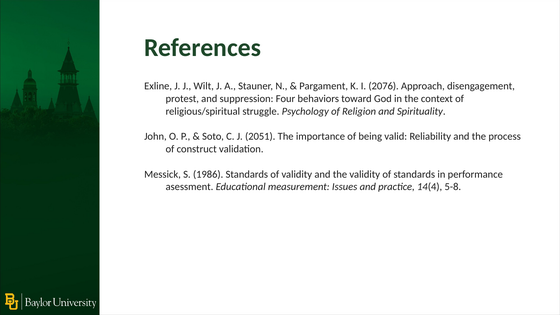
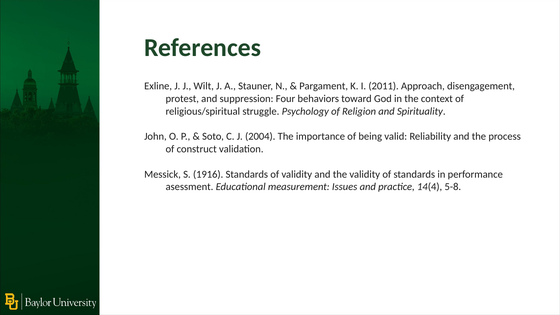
2076: 2076 -> 2011
2051: 2051 -> 2004
1986: 1986 -> 1916
